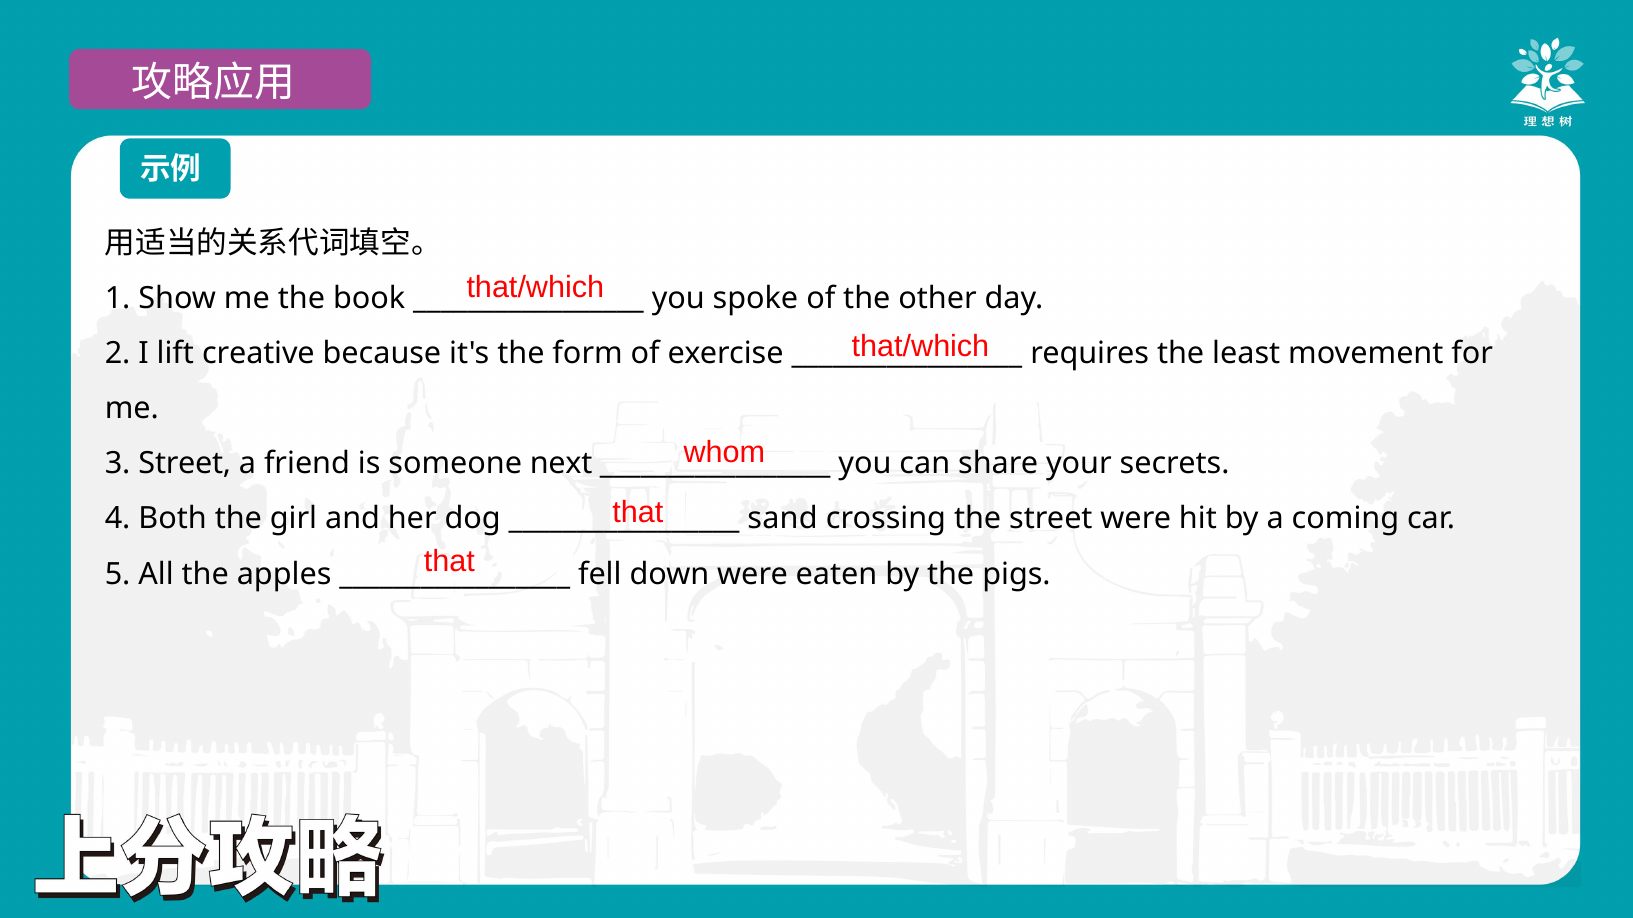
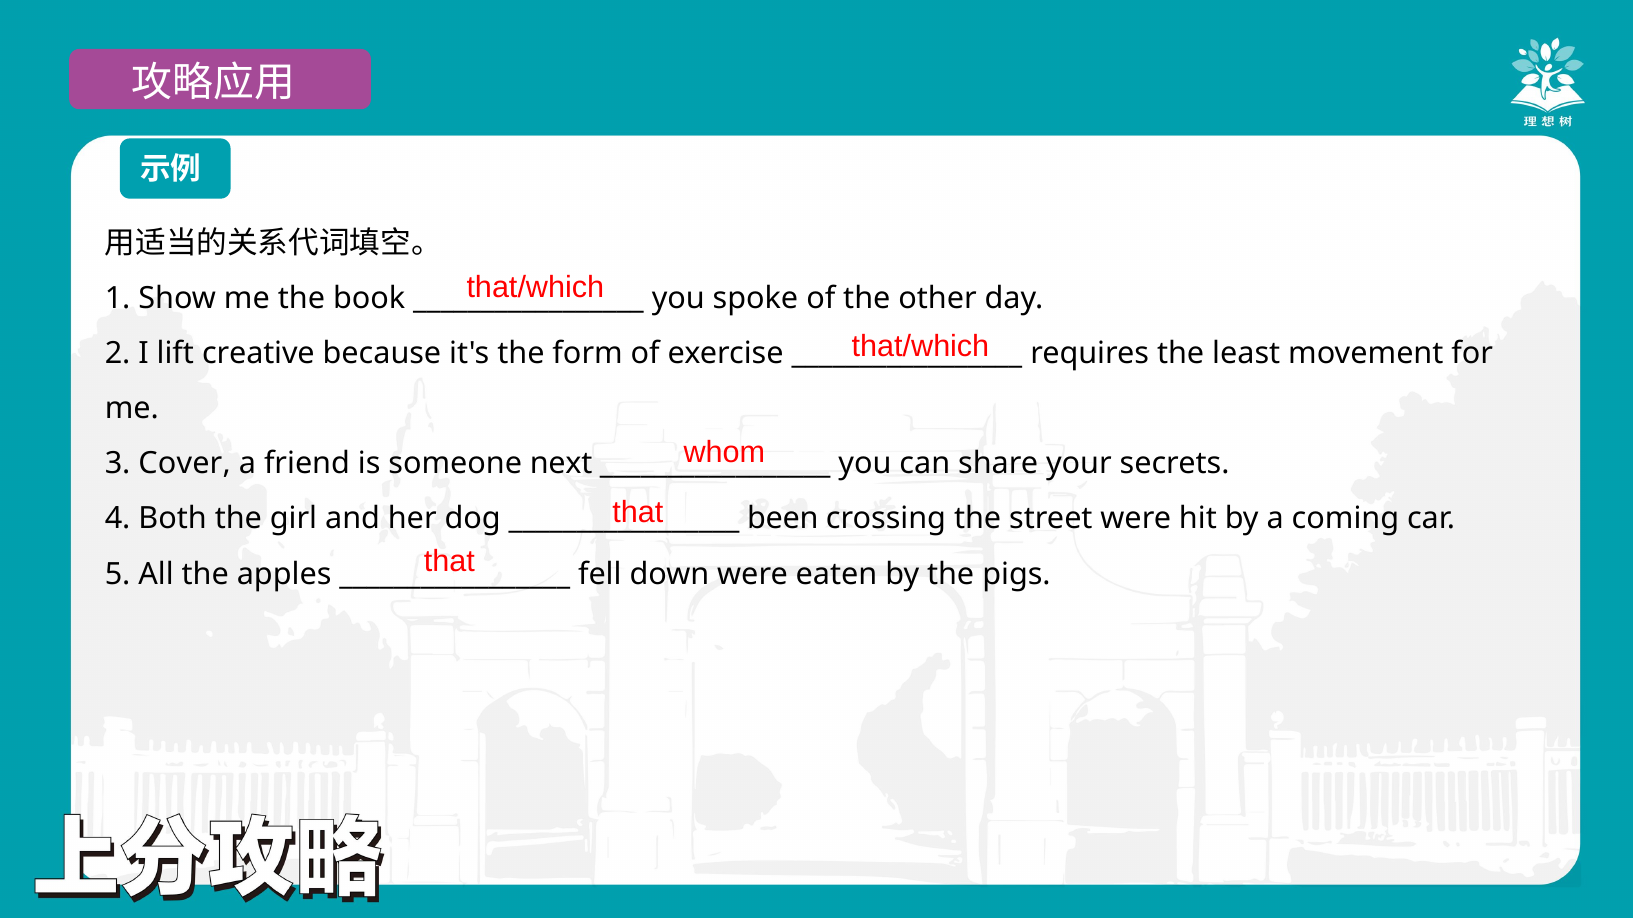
3 Street: Street -> Cover
sand: sand -> been
